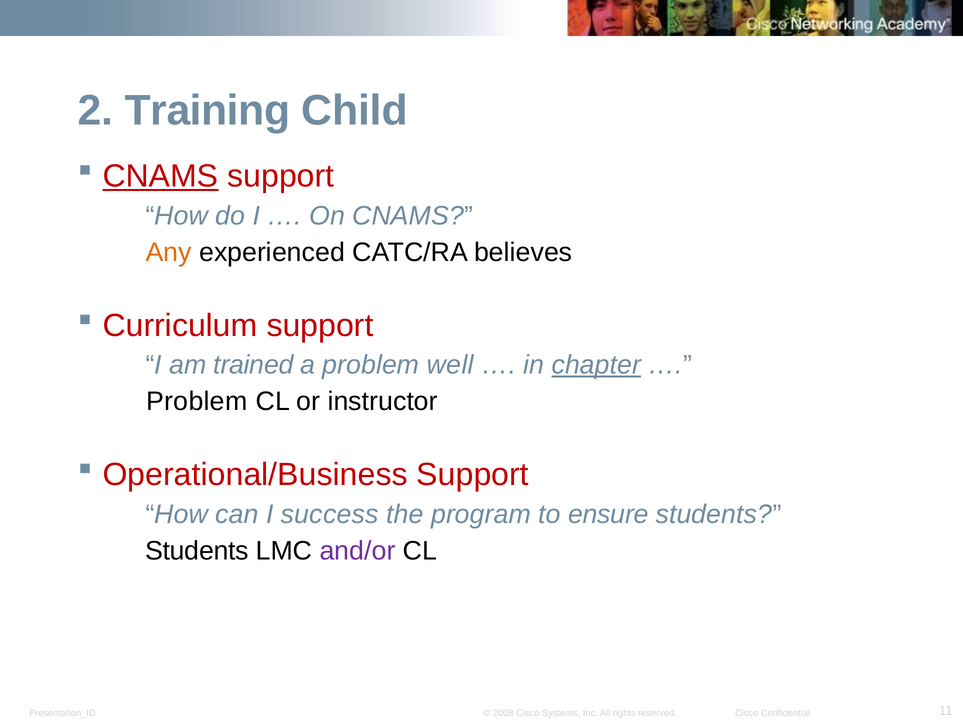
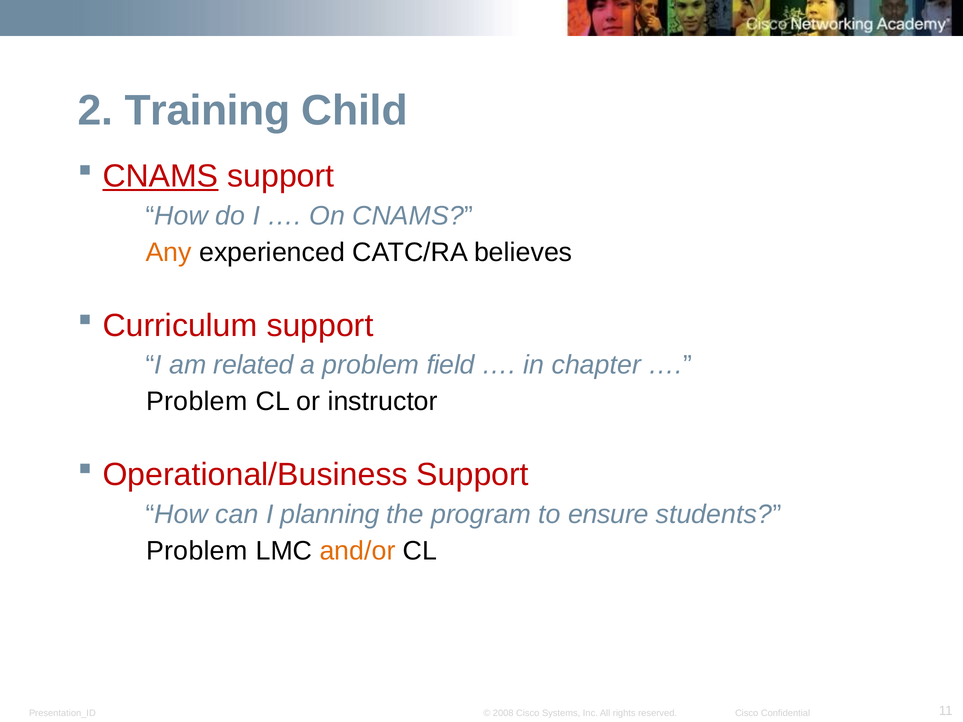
trained: trained -> related
well: well -> field
chapter underline: present -> none
success: success -> planning
Students at (197, 551): Students -> Problem
and/or colour: purple -> orange
